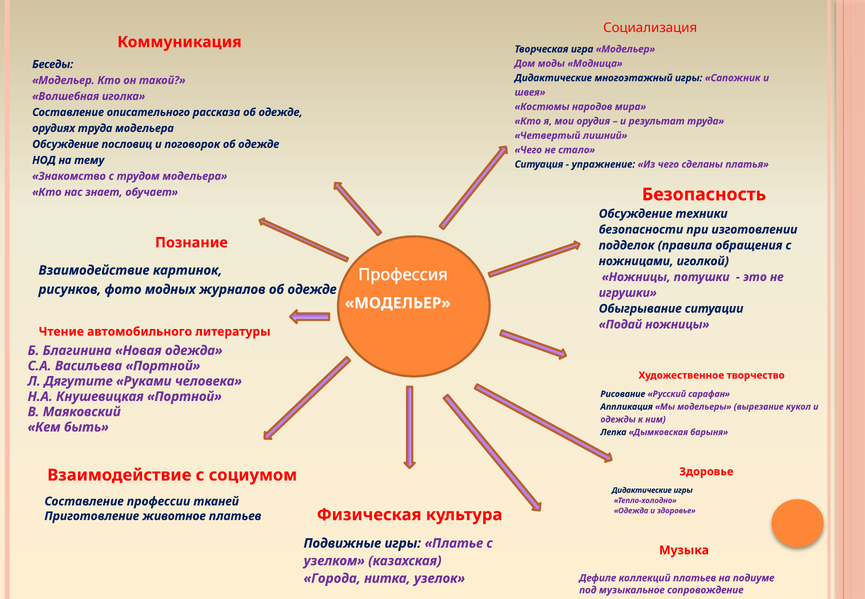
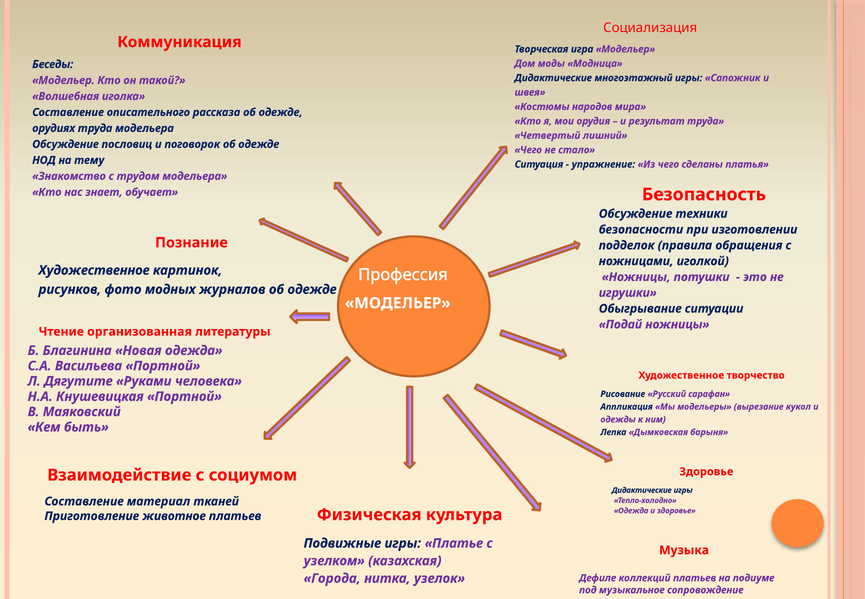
Взаимодействие at (94, 270): Взаимодействие -> Художественное
автомобильного: автомобильного -> организованная
профессии: профессии -> материал
